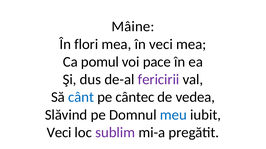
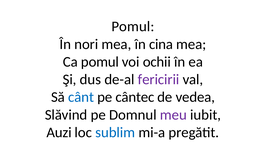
Mâine at (133, 27): Mâine -> Pomul
flori: flori -> nori
în veci: veci -> cina
pace: pace -> ochii
meu colour: blue -> purple
Veci at (59, 133): Veci -> Auzi
sublim colour: purple -> blue
